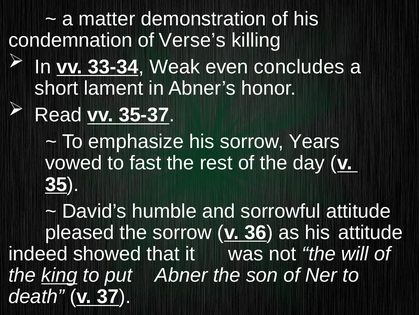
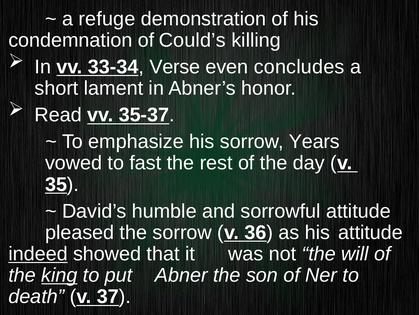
matter: matter -> refuge
Verse’s: Verse’s -> Could’s
Weak: Weak -> Verse
indeed underline: none -> present
